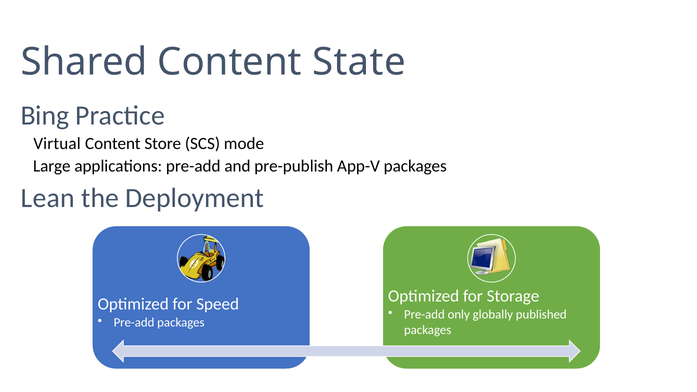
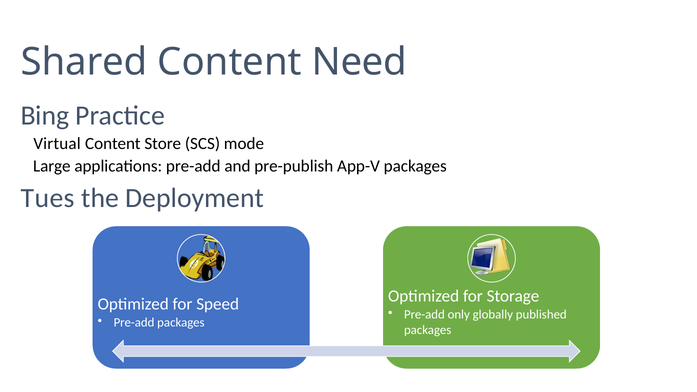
State: State -> Need
Lean: Lean -> Tues
